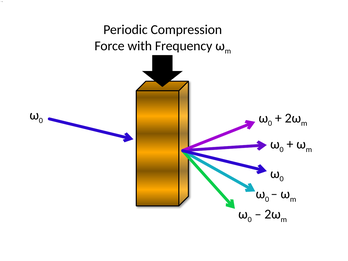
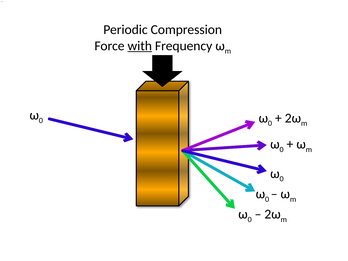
with underline: none -> present
